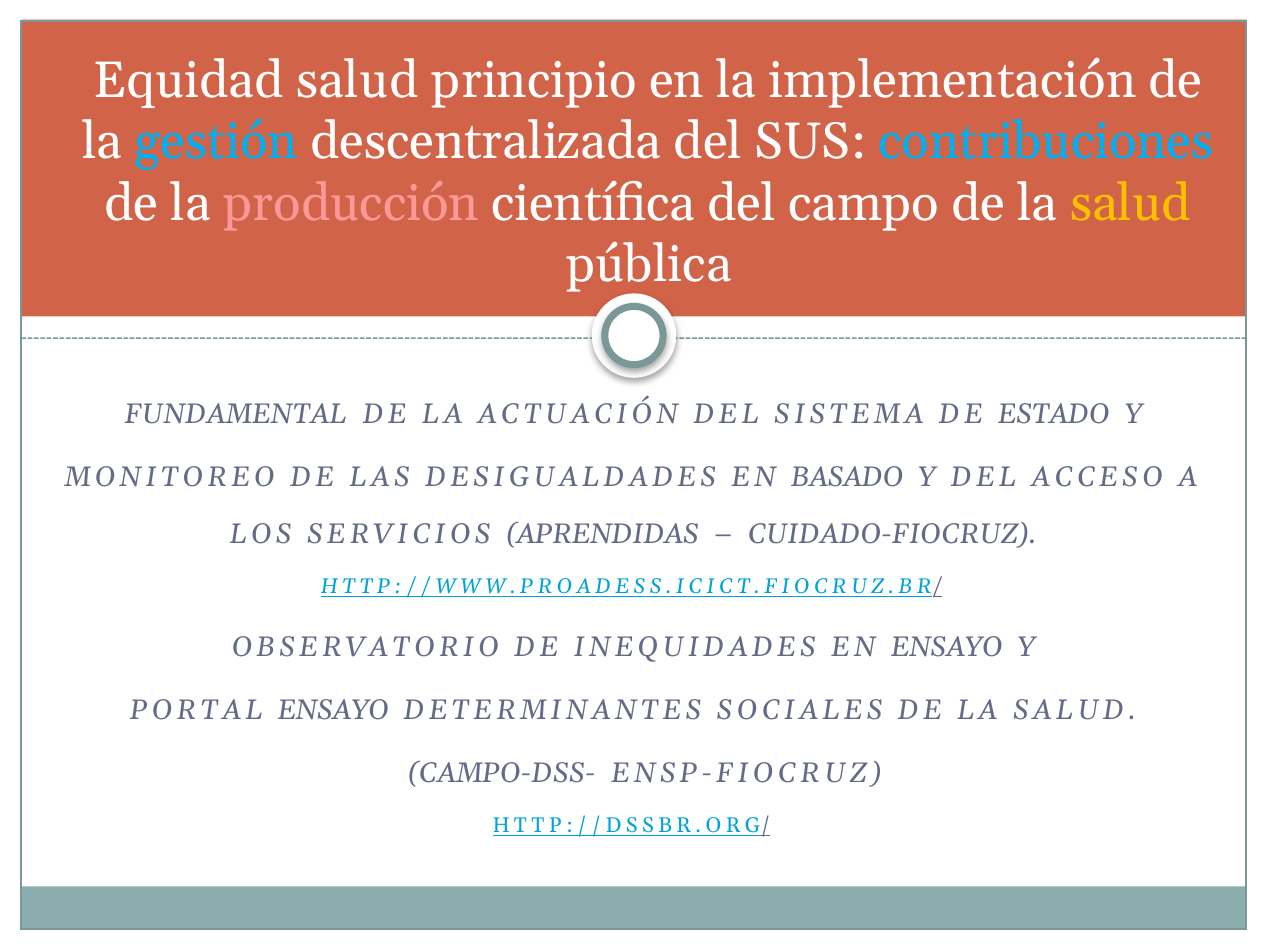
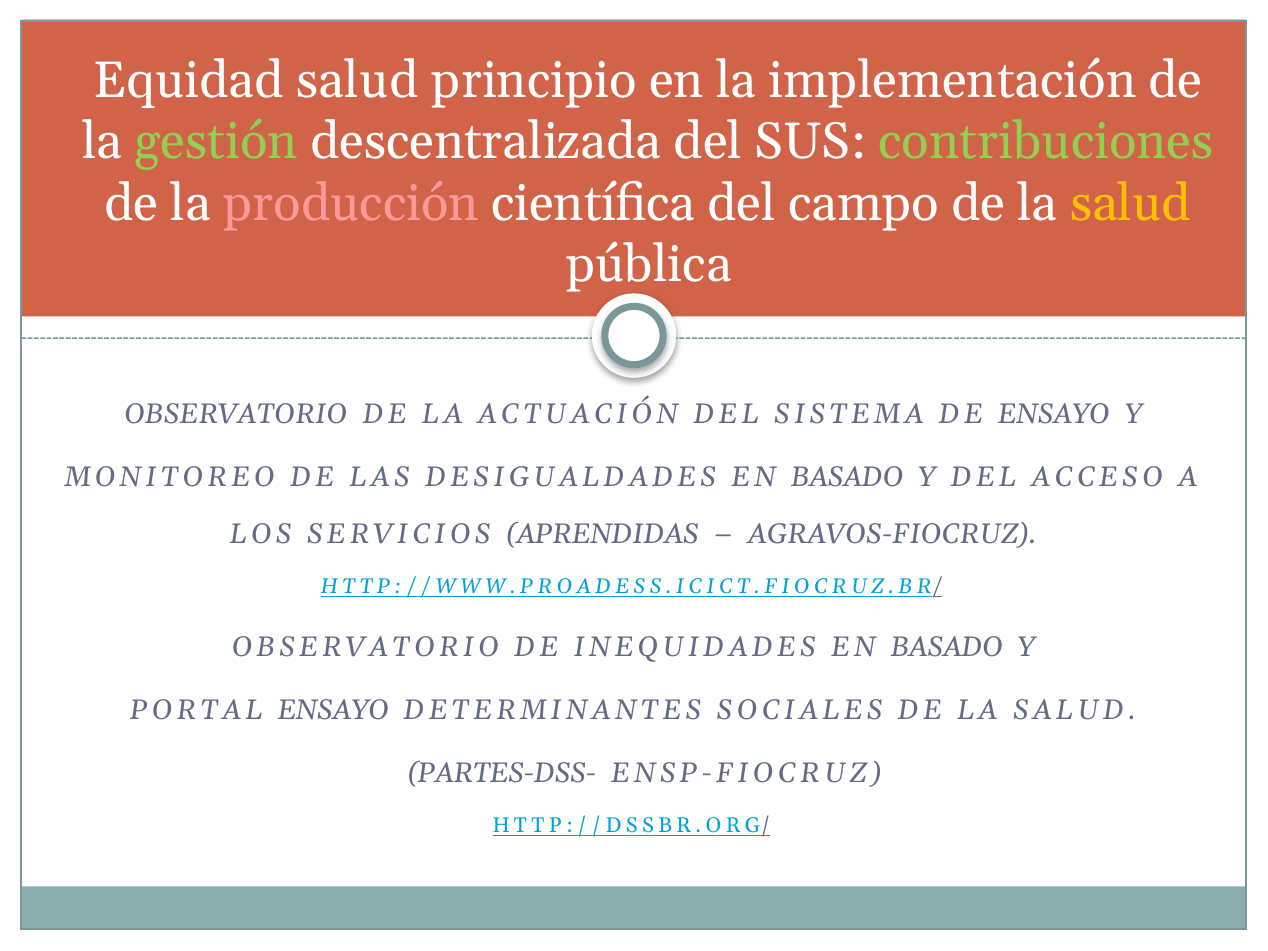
gestión colour: light blue -> light green
contribuciones colour: light blue -> light green
FUNDAMENTAL at (235, 414): FUNDAMENTAL -> OBSERVATORIO
DE ESTADO: ESTADO -> ENSAYO
CUIDADO-FIOCRUZ: CUIDADO-FIOCRUZ -> AGRAVOS-FIOCRUZ
INEQUIDADES EN ENSAYO: ENSAYO -> BASADO
CAMPO-DSS-: CAMPO-DSS- -> PARTES-DSS-
